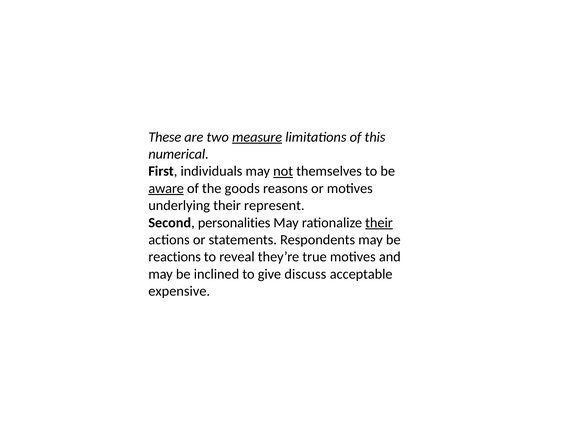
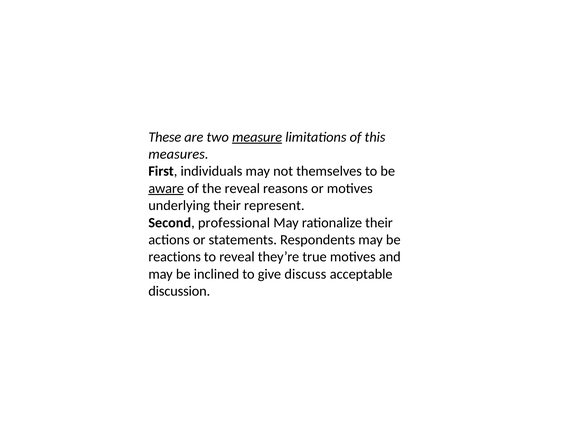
numerical: numerical -> measures
not underline: present -> none
the goods: goods -> reveal
personalities: personalities -> professional
their at (379, 223) underline: present -> none
expensive: expensive -> discussion
